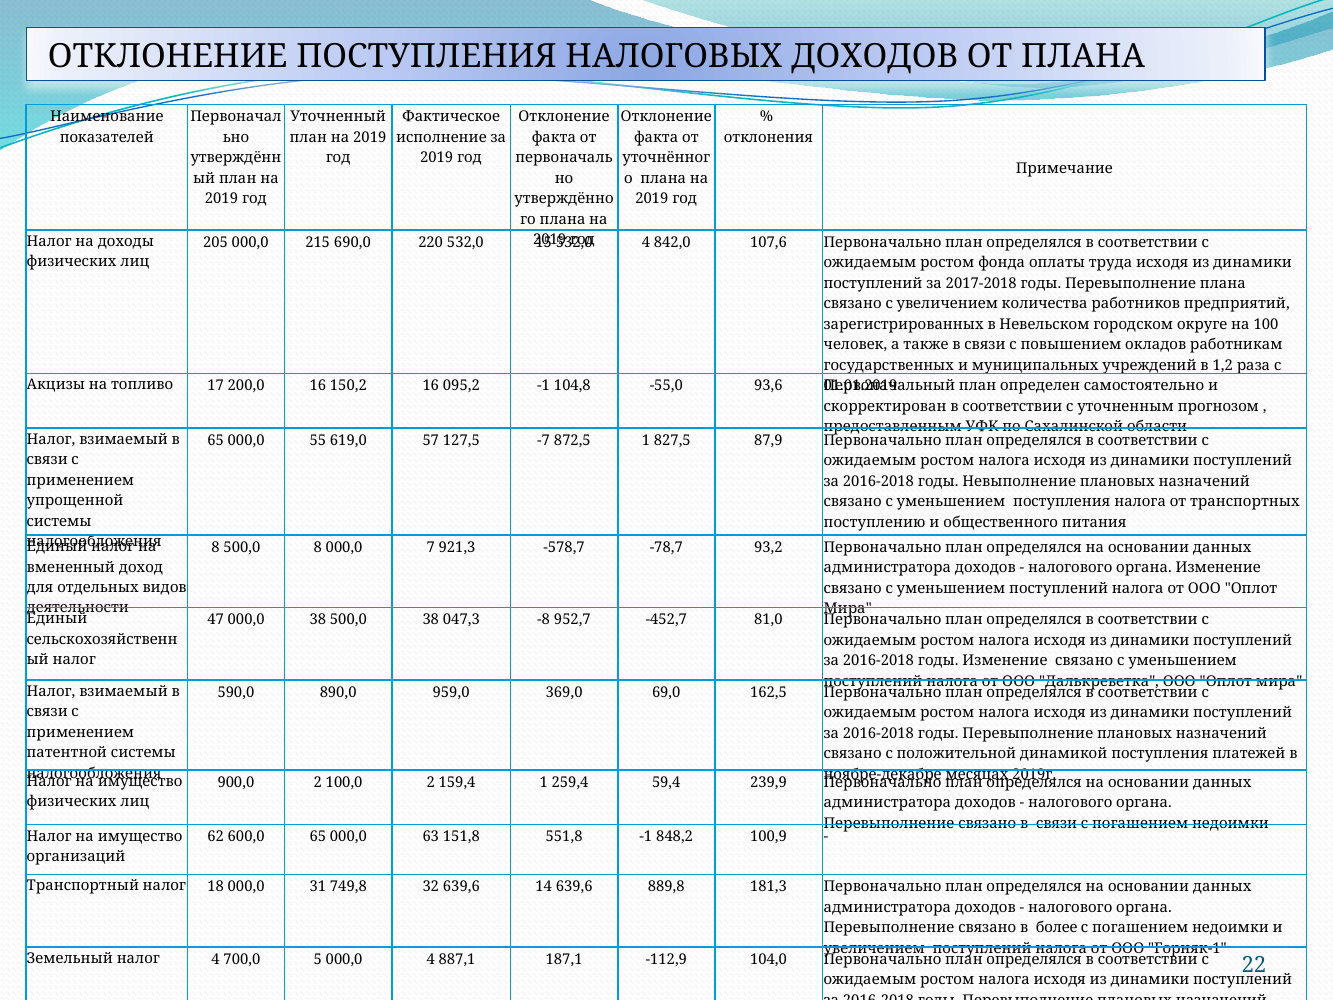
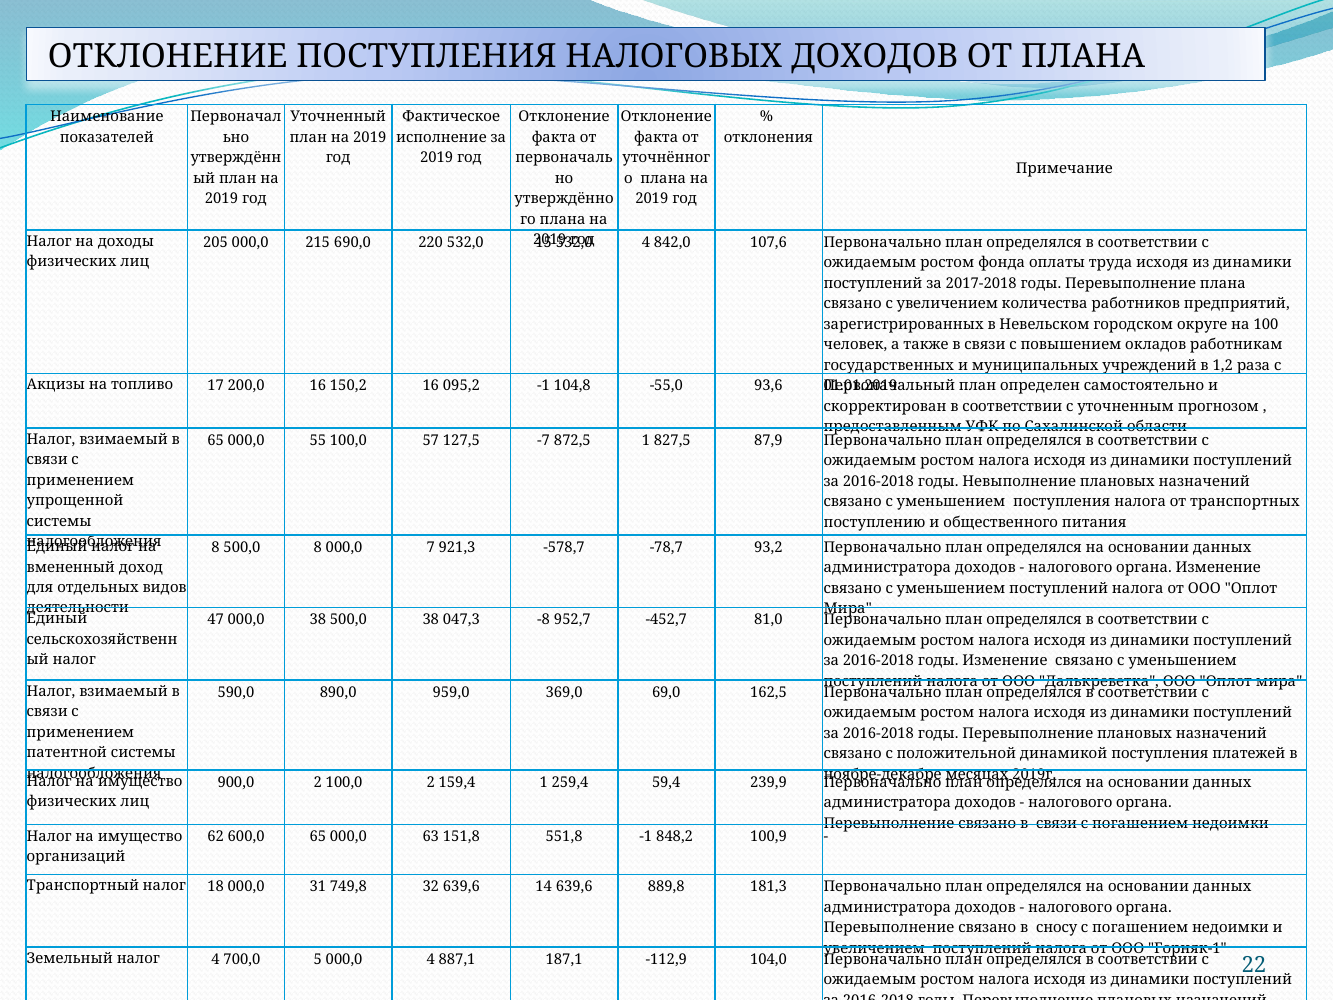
55 619,0: 619,0 -> 100,0
более: более -> сносу
